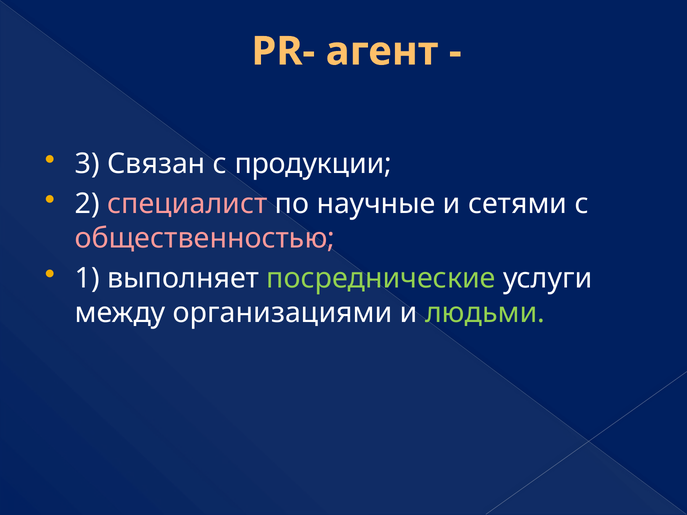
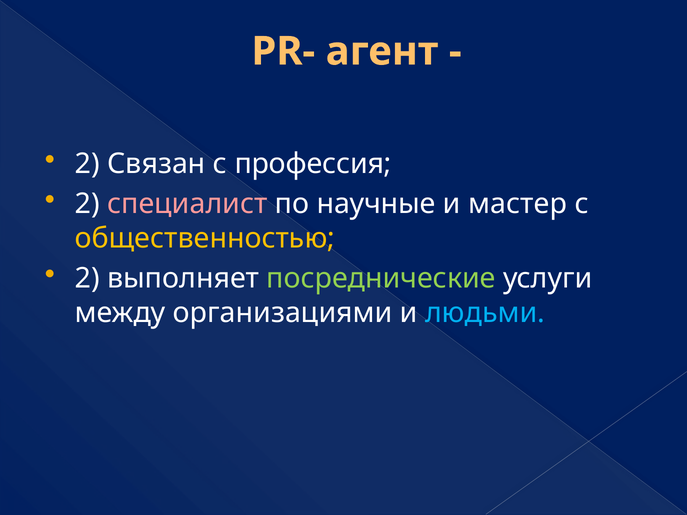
3 at (87, 164): 3 -> 2
продукции: продукции -> профессия
сетями: сетями -> мастер
общественностью colour: pink -> yellow
1 at (87, 279): 1 -> 2
людьми colour: light green -> light blue
